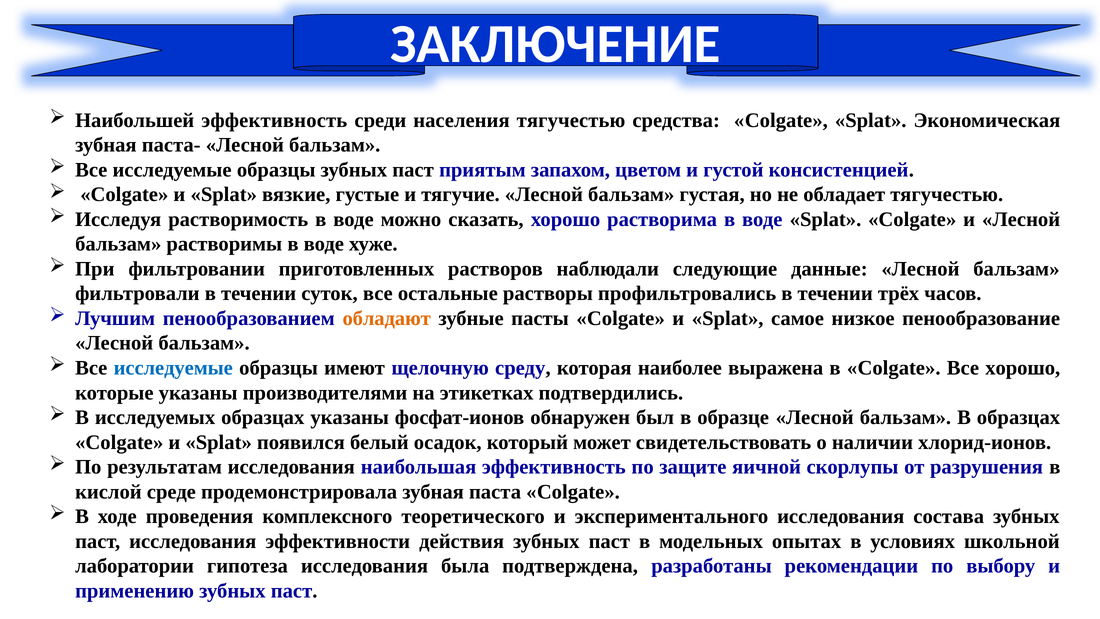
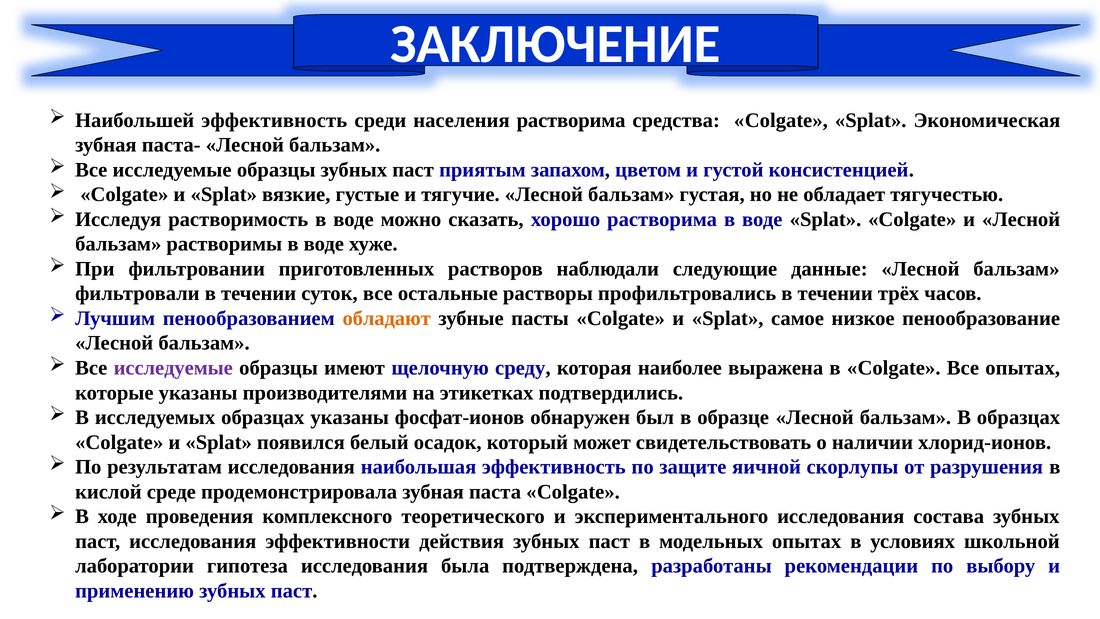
населения тягучестью: тягучестью -> растворима
исследуемые at (173, 368) colour: blue -> purple
Все хорошо: хорошо -> опытах
